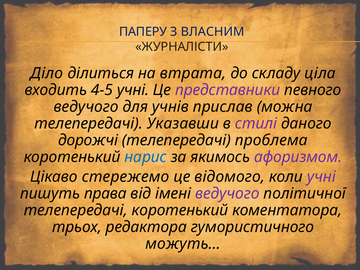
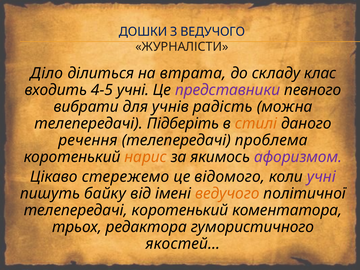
ПАПЕРУ: ПАПЕРУ -> ДОШКИ
З ВЛАСНИМ: ВЛАСНИМ -> ВЕДУЧОГО
ціла: ціла -> клас
ведучого at (86, 107): ведучого -> вибрати
прислав: прислав -> радість
Указавши: Указавши -> Підберіть
стилі colour: purple -> orange
дорожчі: дорожчі -> речення
нарис colour: blue -> orange
права: права -> байку
ведучого at (227, 193) colour: purple -> orange
можуть…: можуть… -> якостей…
